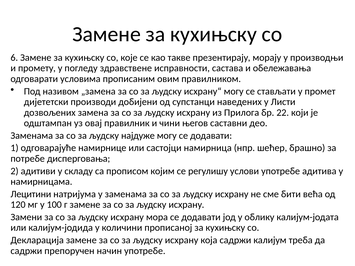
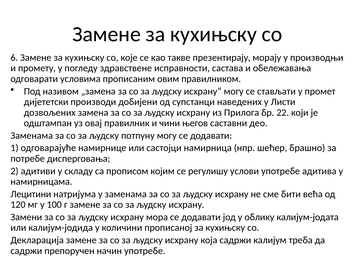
најдуже: најдуже -> потпуну
